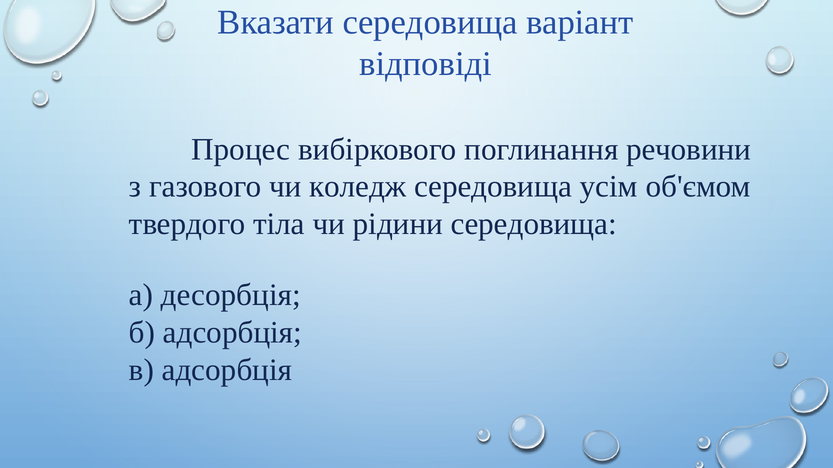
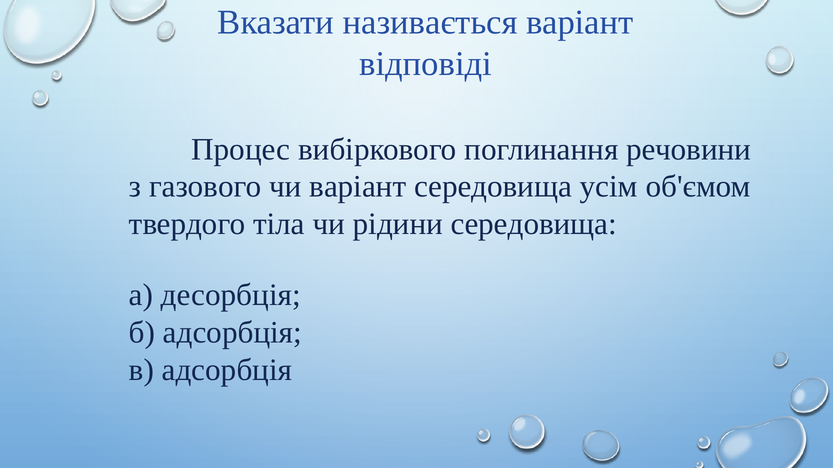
Вказати середовища: середовища -> називається
чи коледж: коледж -> варіант
